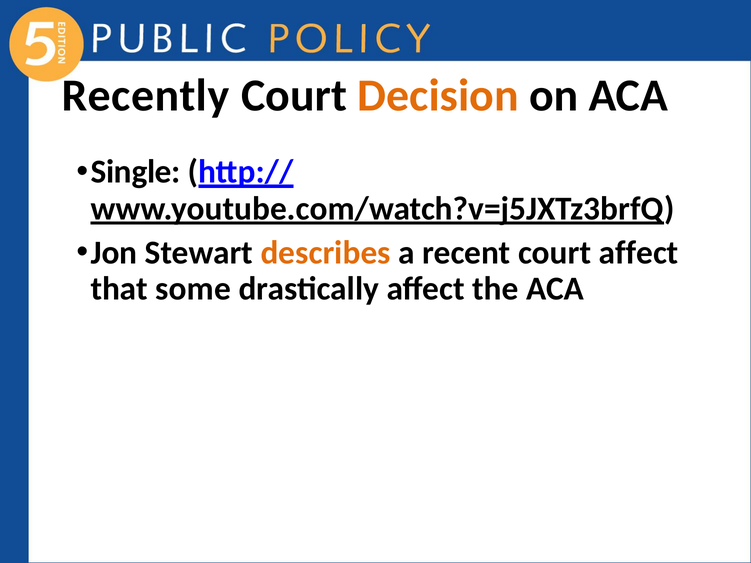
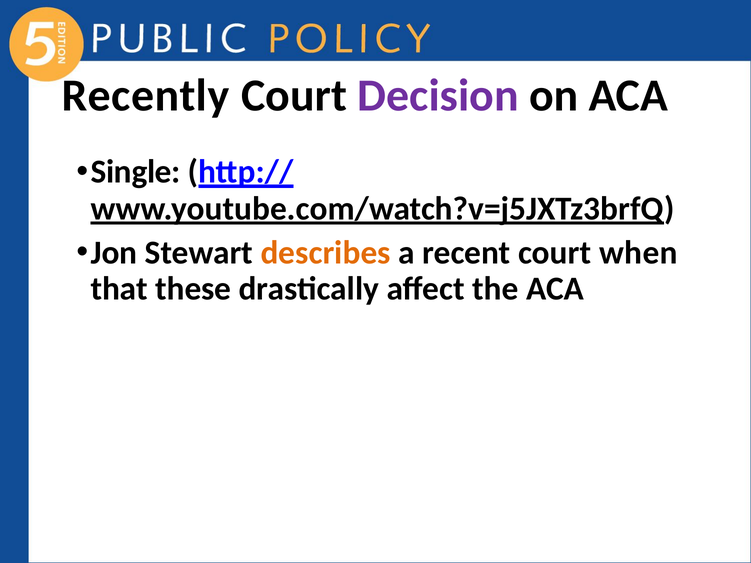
Decision colour: orange -> purple
court affect: affect -> when
some: some -> these
